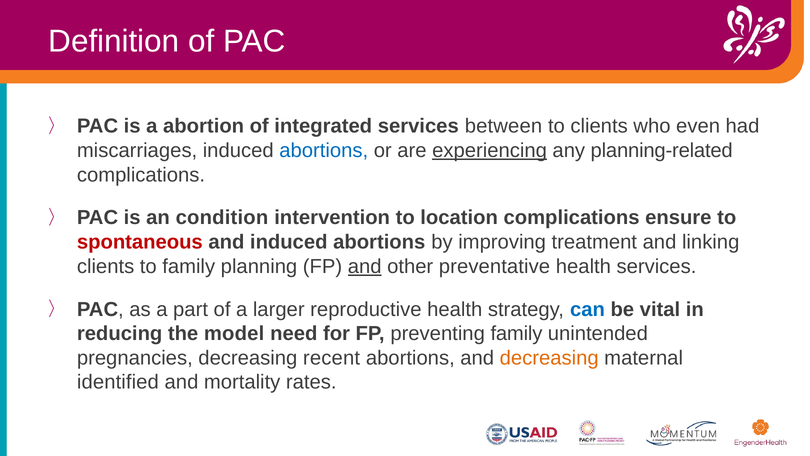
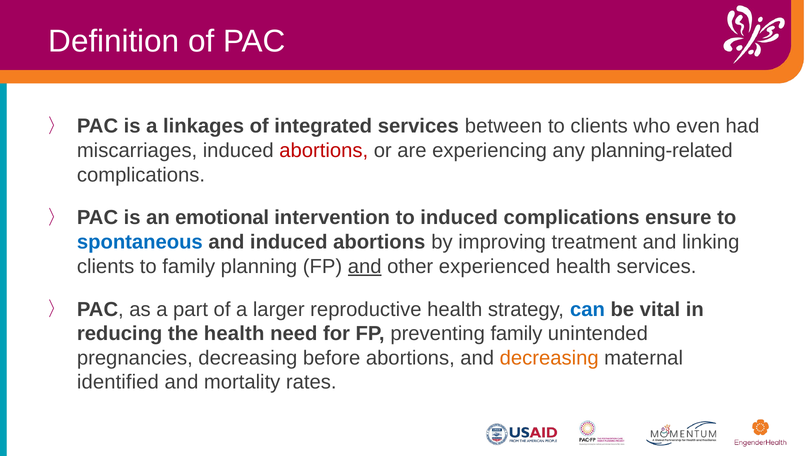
abortion: abortion -> linkages
abortions at (324, 150) colour: blue -> red
experiencing underline: present -> none
condition: condition -> emotional
to location: location -> induced
spontaneous colour: red -> blue
preventative: preventative -> experienced
the model: model -> health
recent: recent -> before
